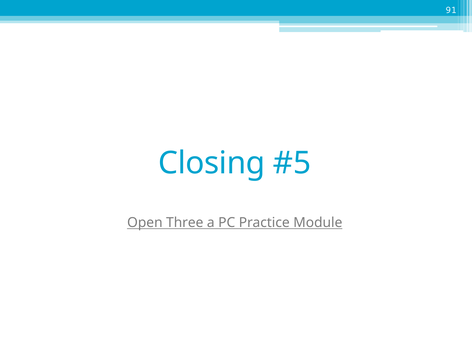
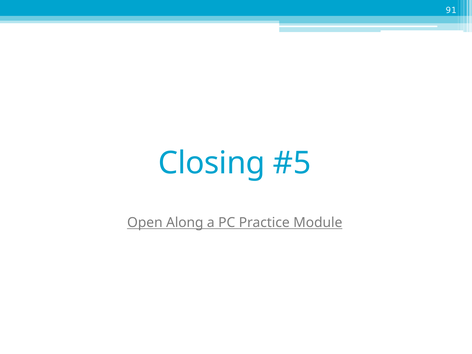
Three: Three -> Along
